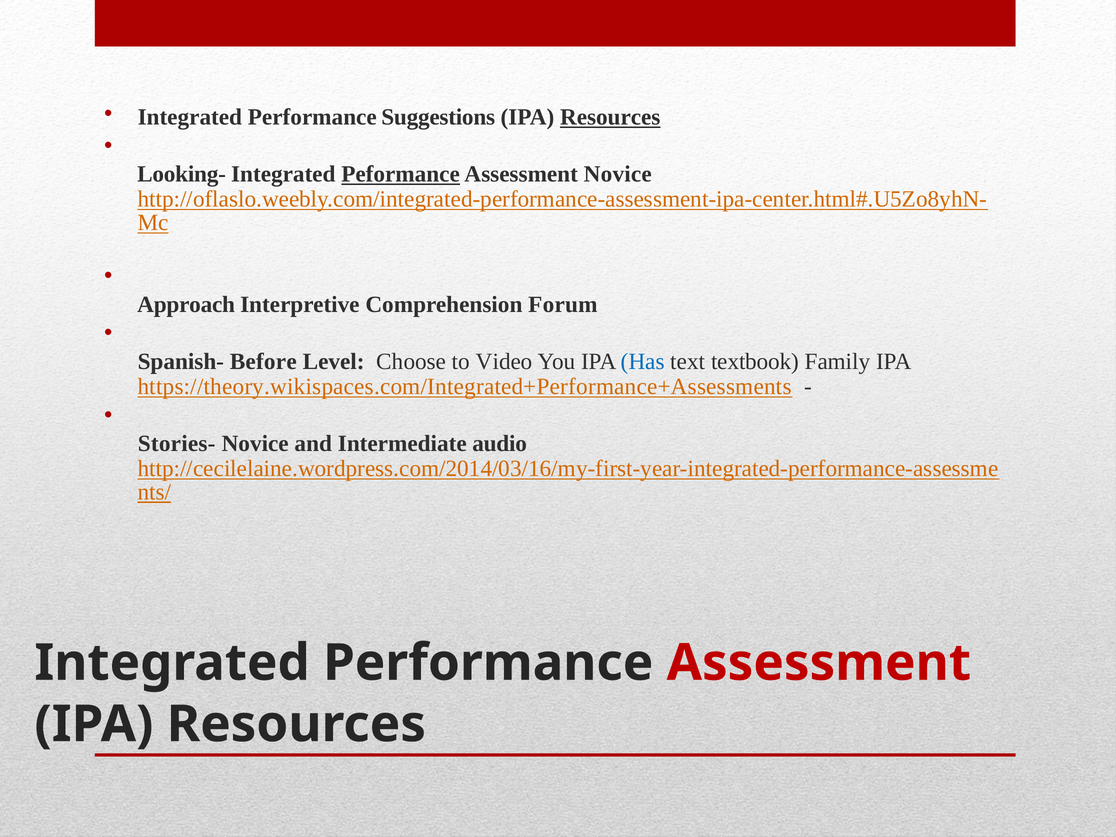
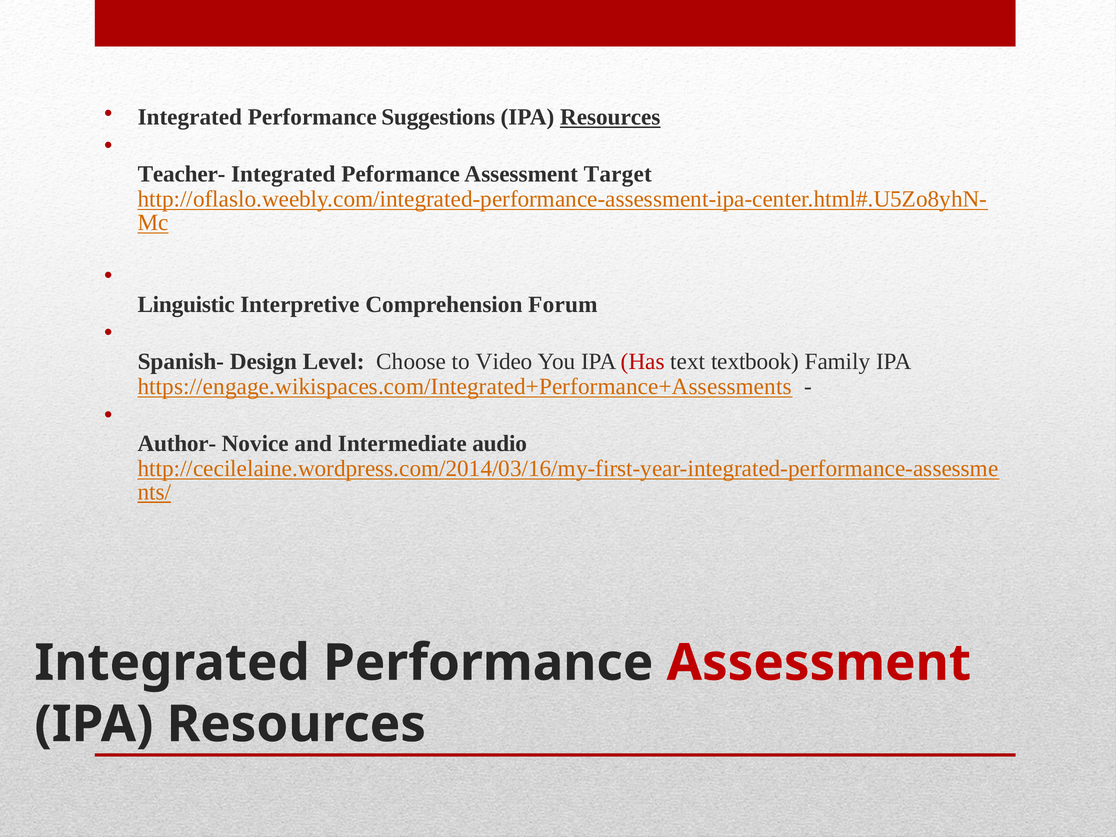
Looking-: Looking- -> Teacher-
Peformance underline: present -> none
Assessment Novice: Novice -> Target
Approach: Approach -> Linguistic
Before: Before -> Design
Has colour: blue -> red
https://theory.wikispaces.com/Integrated+Performance+Assessments: https://theory.wikispaces.com/Integrated+Performance+Assessments -> https://engage.wikispaces.com/Integrated+Performance+Assessments
Stories-: Stories- -> Author-
